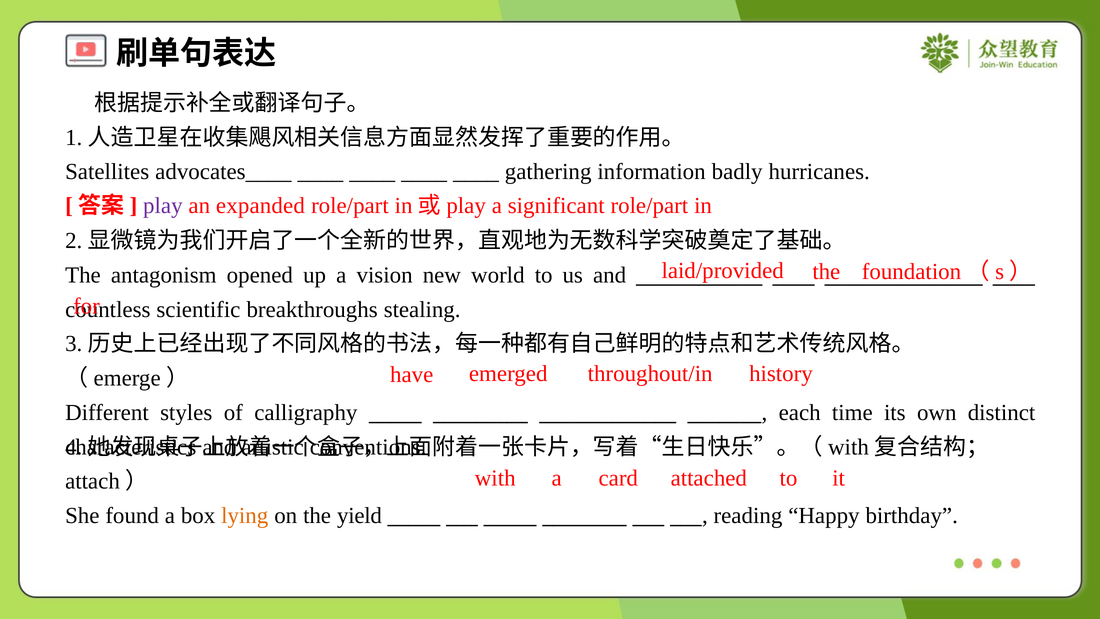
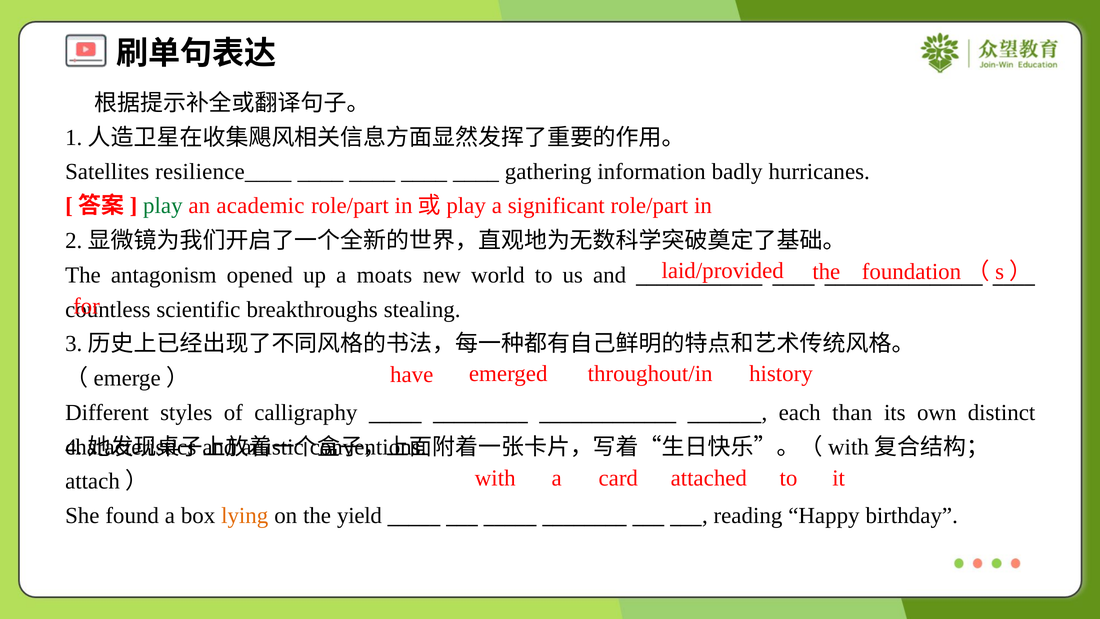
advocates____: advocates____ -> resilience____
play colour: purple -> green
expanded: expanded -> academic
vision: vision -> moats
time: time -> than
